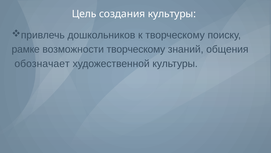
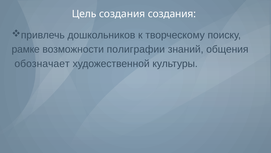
создания культуры: культуры -> создания
возможности творческому: творческому -> полиграфии
